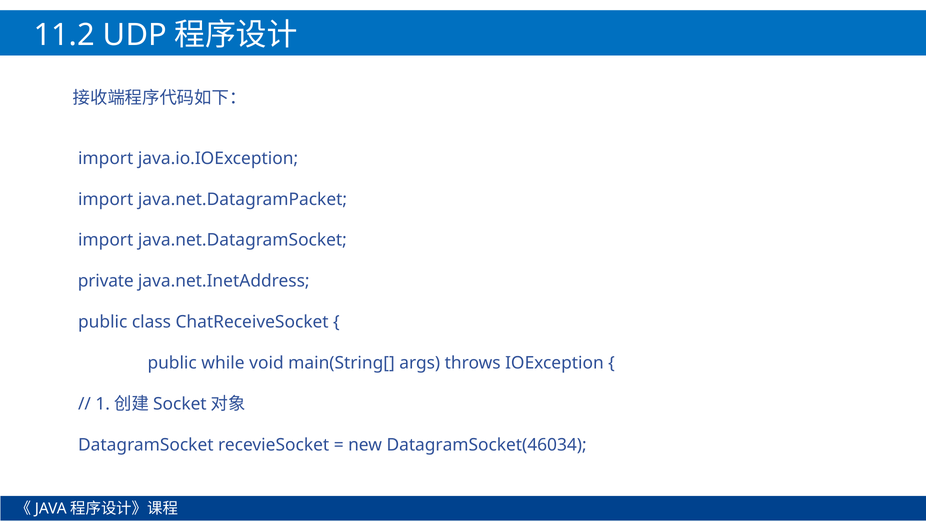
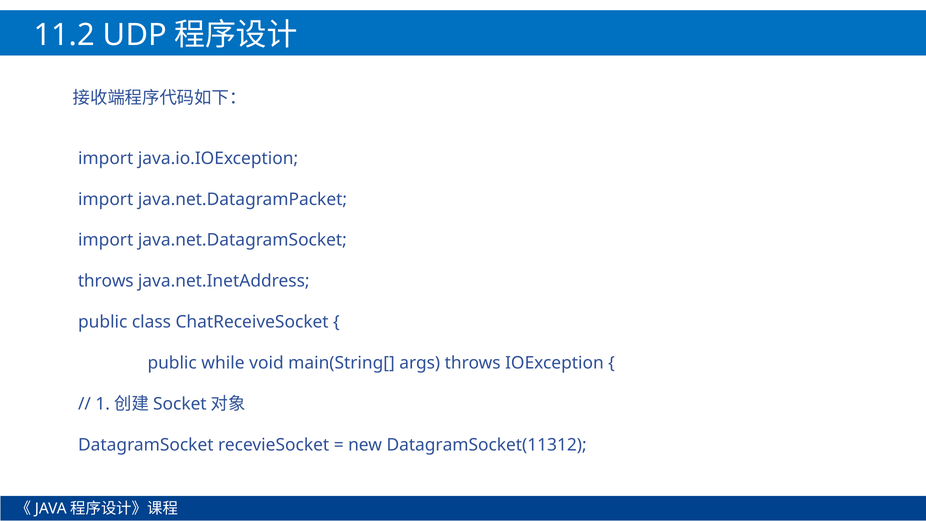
private at (106, 281): private -> throws
DatagramSocket(46034: DatagramSocket(46034 -> DatagramSocket(11312
